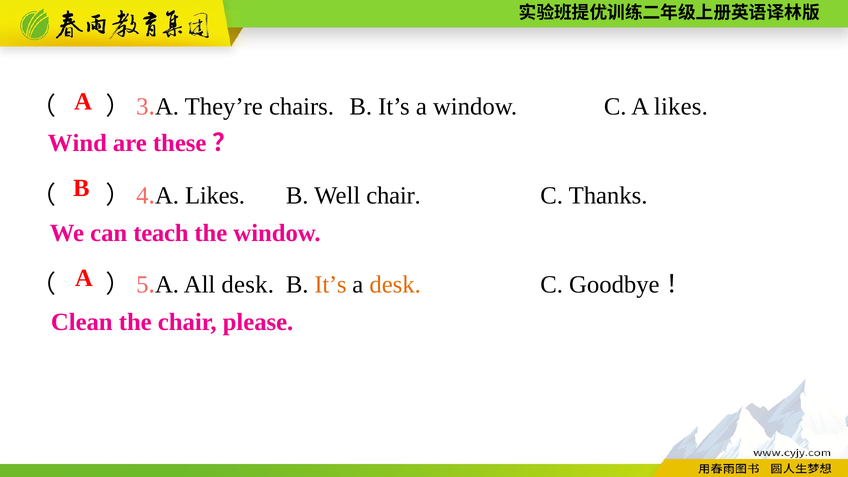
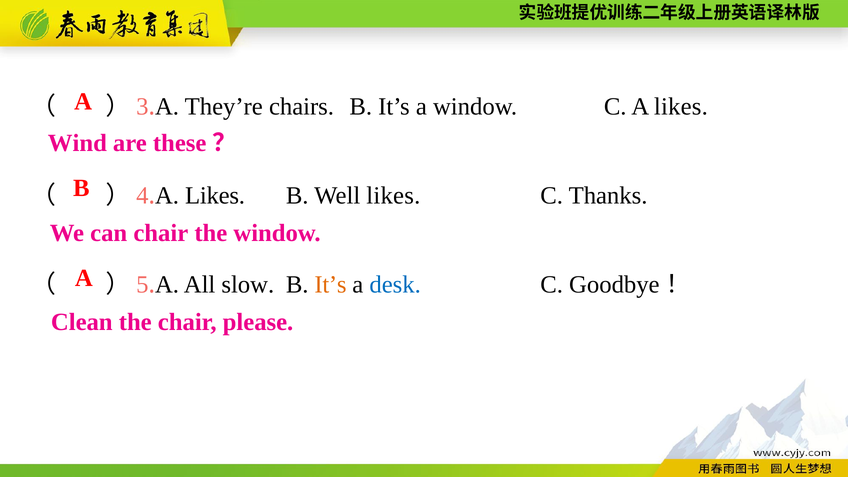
Well chair: chair -> likes
can teach: teach -> chair
All desk: desk -> slow
desk at (395, 285) colour: orange -> blue
